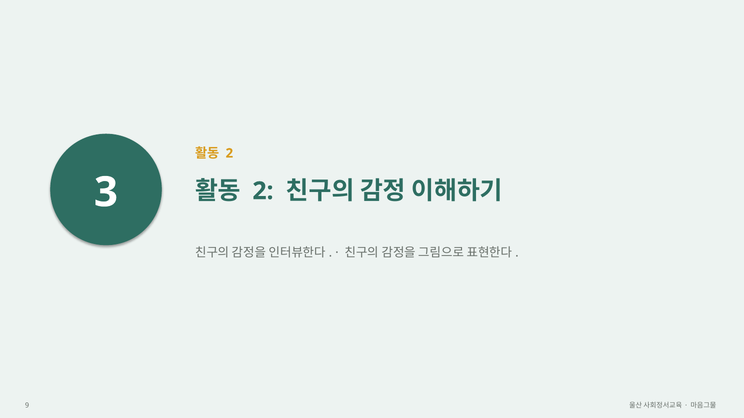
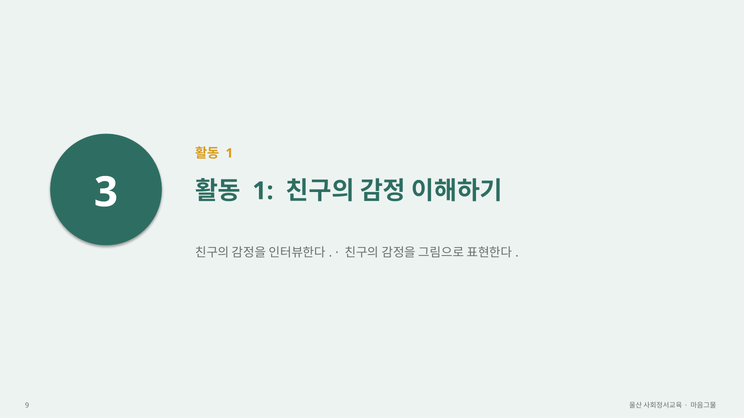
2 at (229, 153): 2 -> 1
2 at (263, 191): 2 -> 1
